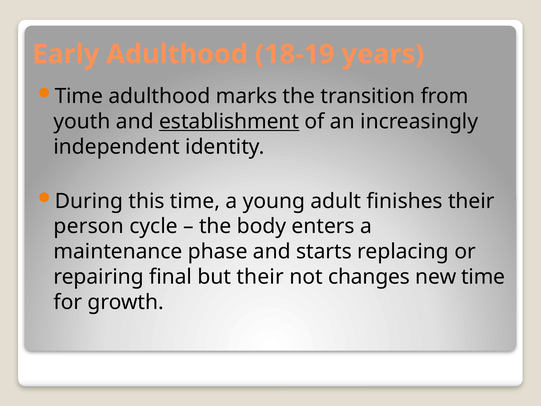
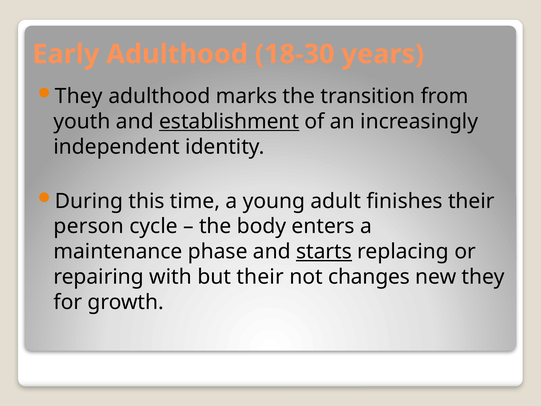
18-19: 18-19 -> 18-30
Time at (79, 96): Time -> They
starts underline: none -> present
final: final -> with
new time: time -> they
